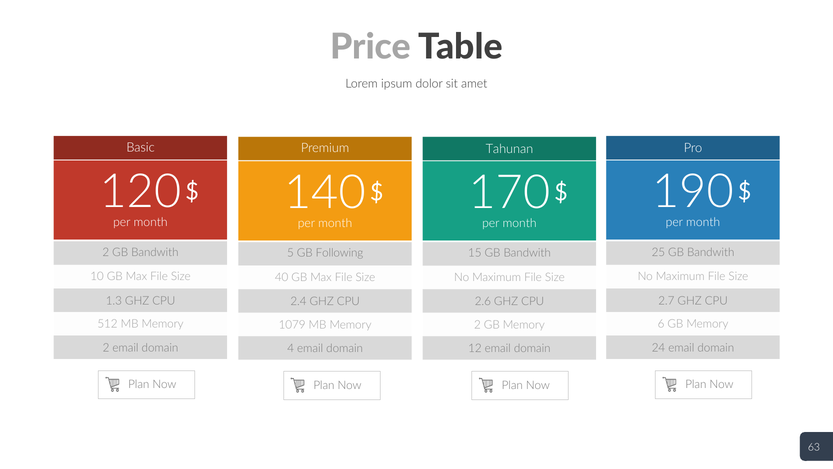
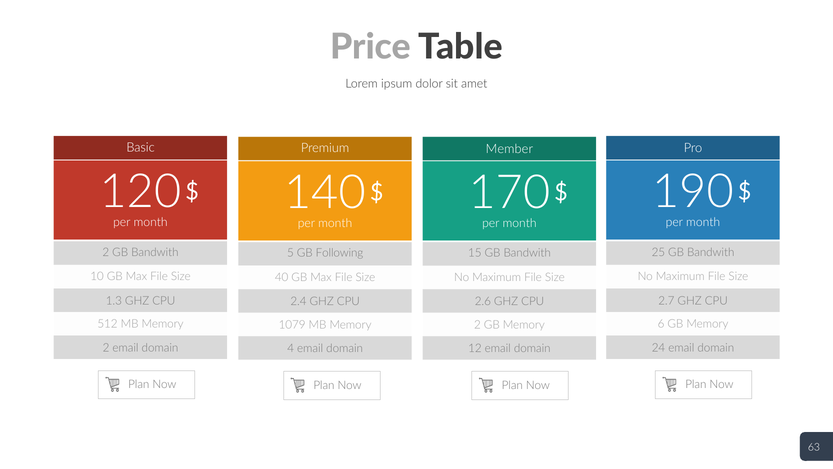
Tahunan: Tahunan -> Member
